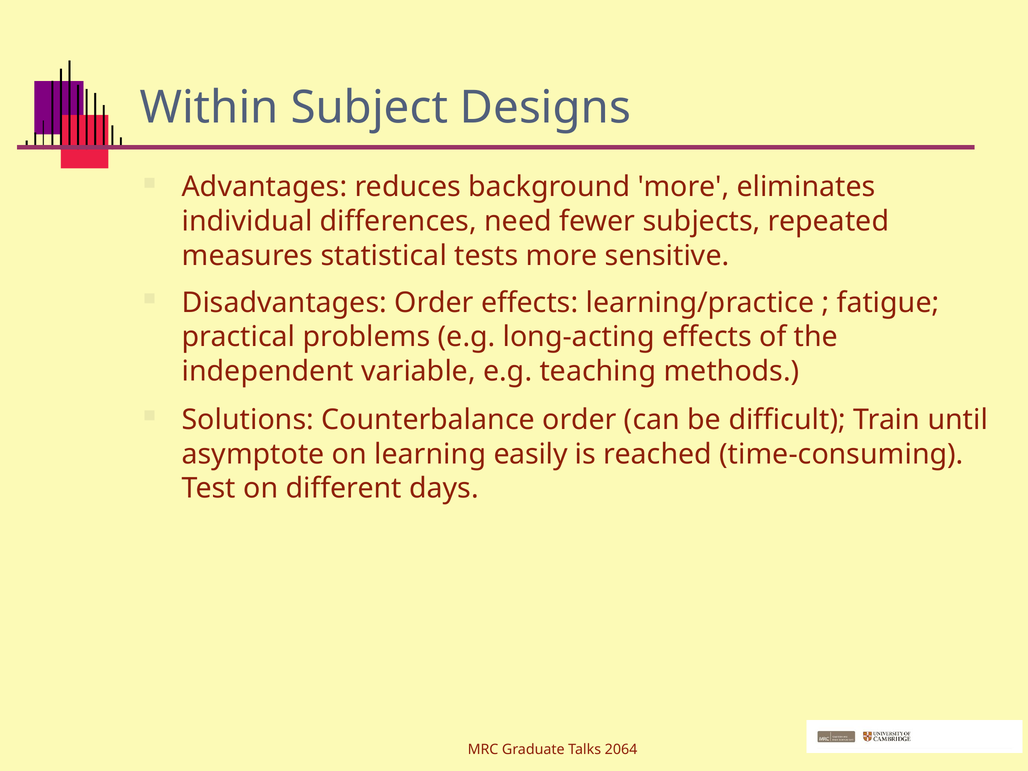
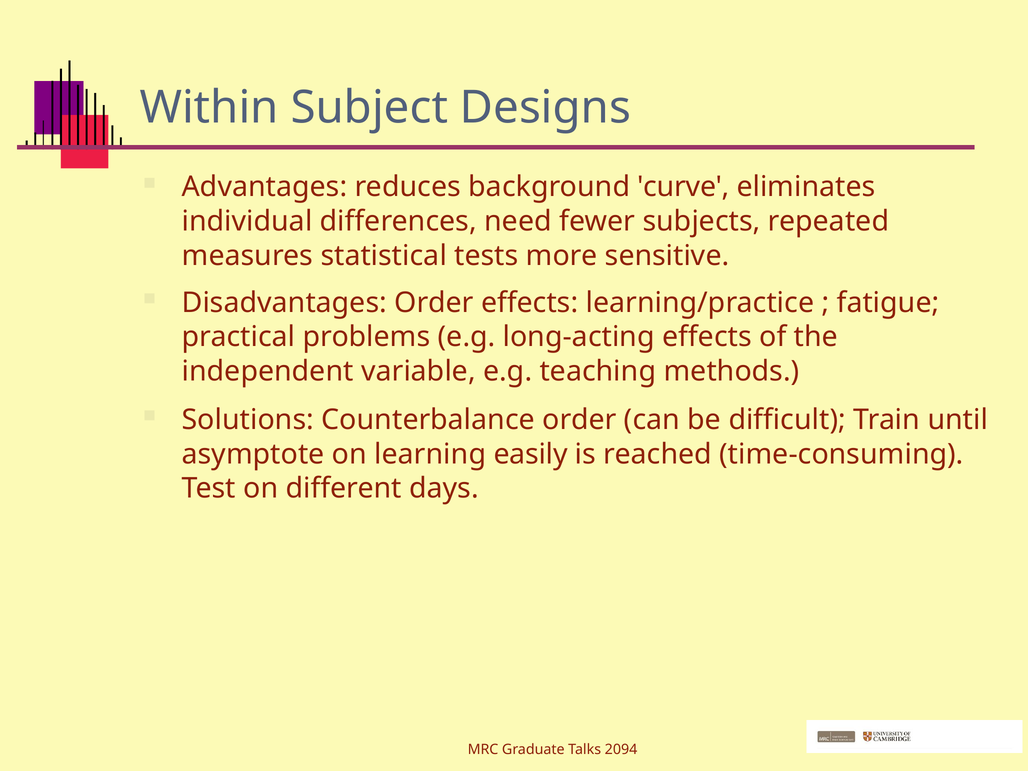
background more: more -> curve
2064: 2064 -> 2094
